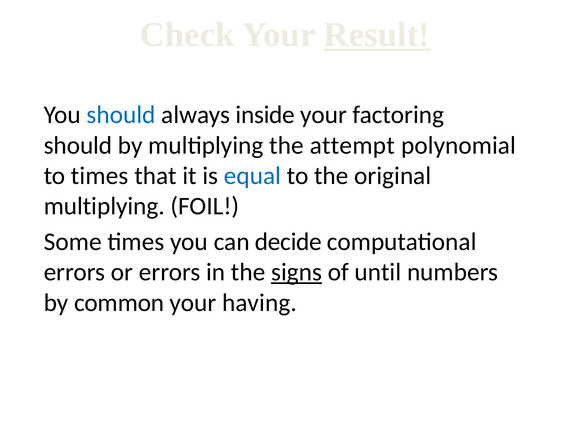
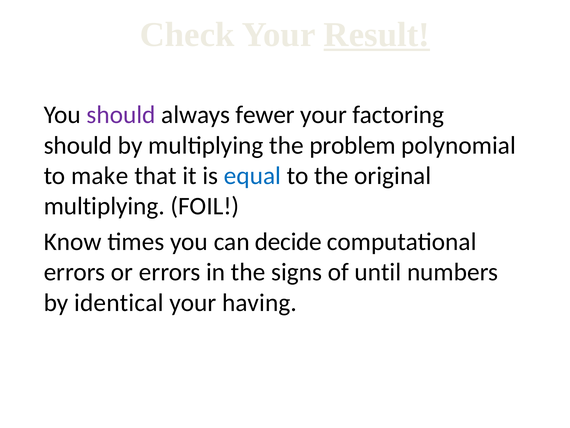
should at (121, 115) colour: blue -> purple
inside: inside -> fewer
attempt: attempt -> problem
to times: times -> make
Some: Some -> Know
signs underline: present -> none
common: common -> identical
